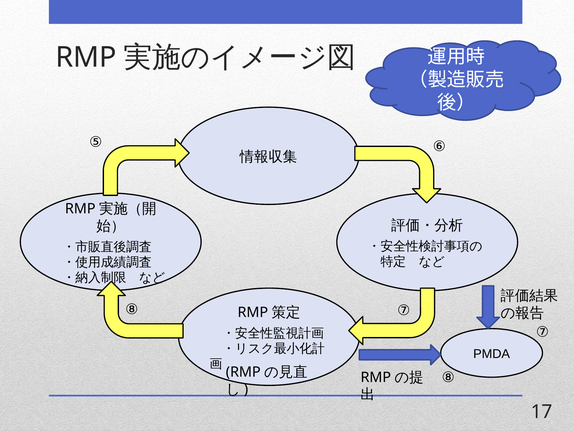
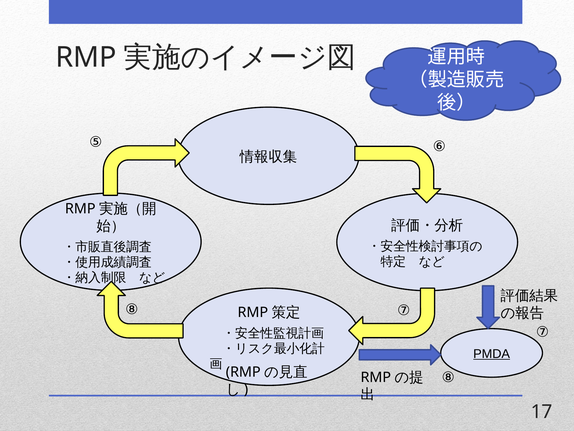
PMDA underline: none -> present
